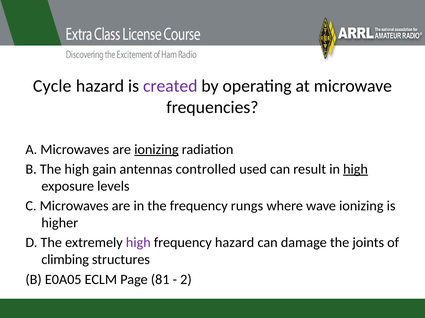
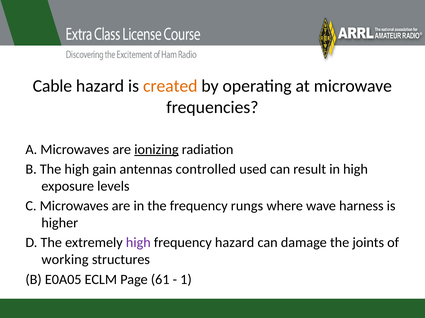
Cycle: Cycle -> Cable
created colour: purple -> orange
high at (356, 170) underline: present -> none
wave ionizing: ionizing -> harness
climbing: climbing -> working
81: 81 -> 61
2: 2 -> 1
